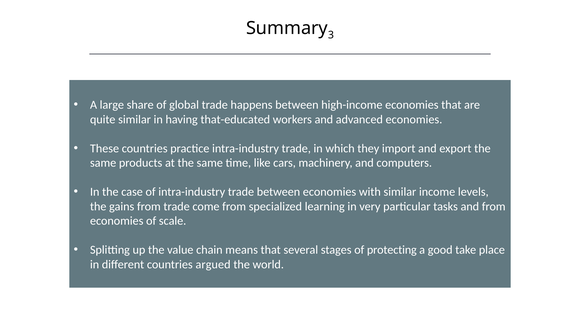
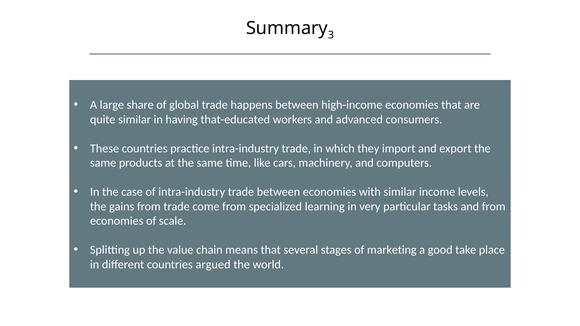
advanced economies: economies -> consumers
protecting: protecting -> marketing
